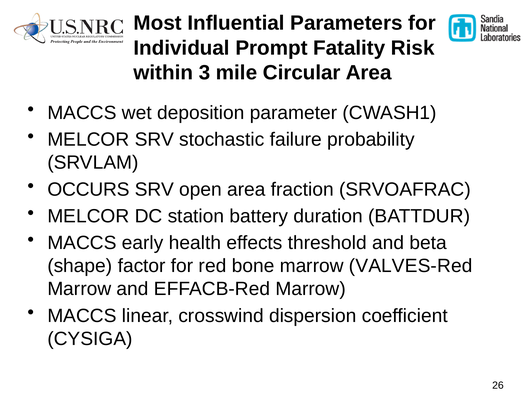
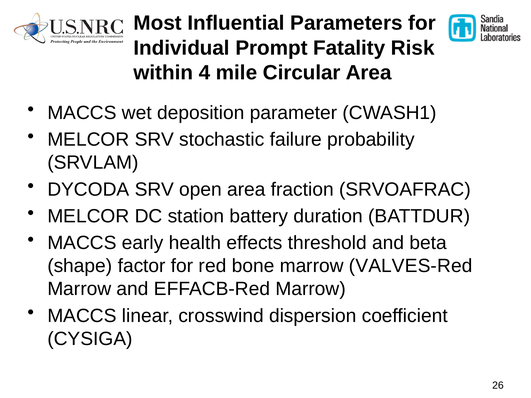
3: 3 -> 4
OCCURS: OCCURS -> DYCODA
